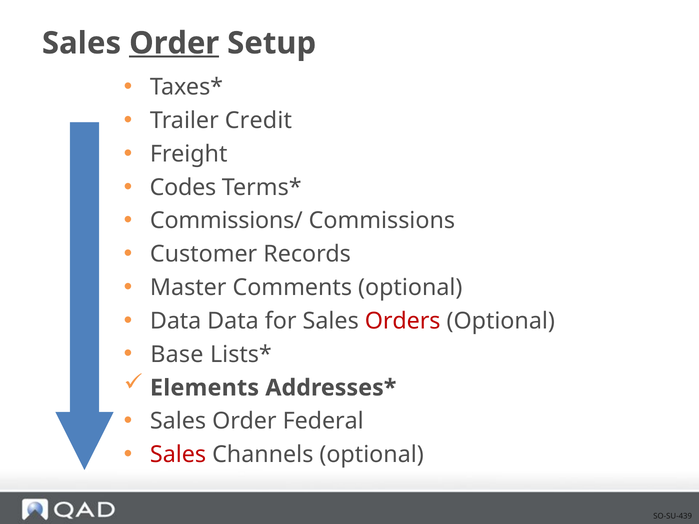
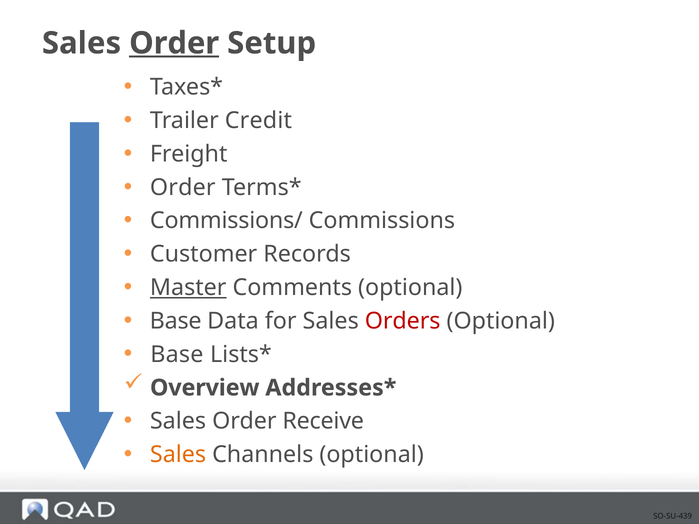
Codes at (183, 188): Codes -> Order
Master underline: none -> present
Data at (176, 321): Data -> Base
Elements: Elements -> Overview
Federal: Federal -> Receive
Sales at (178, 455) colour: red -> orange
